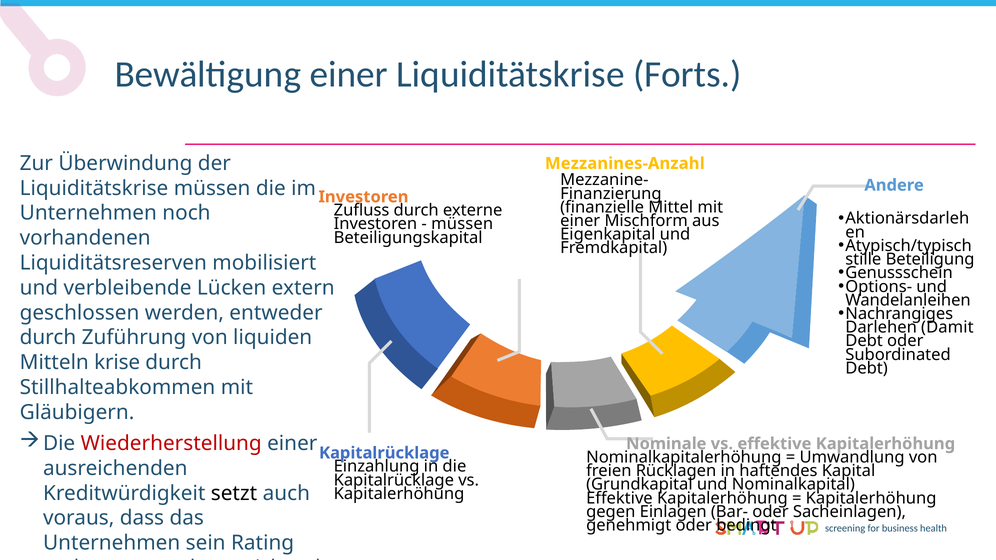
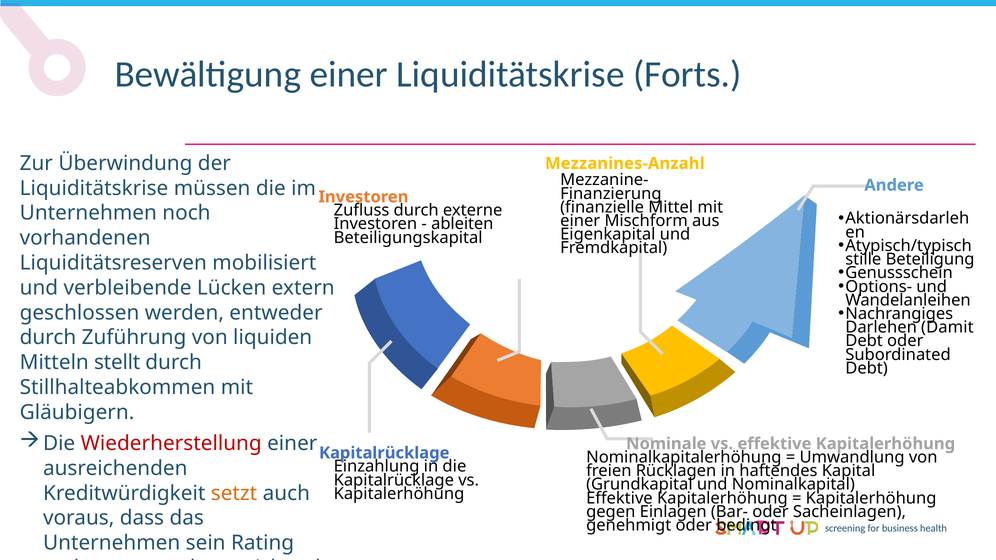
müssen at (462, 224): müssen -> ableiten
krise: krise -> stellt
setzt colour: black -> orange
